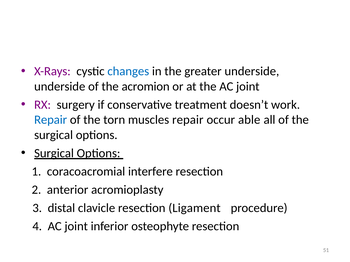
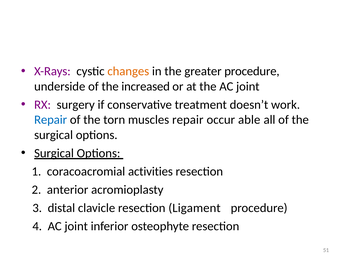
changes colour: blue -> orange
greater underside: underside -> procedure
acromion: acromion -> increased
interfere: interfere -> activities
